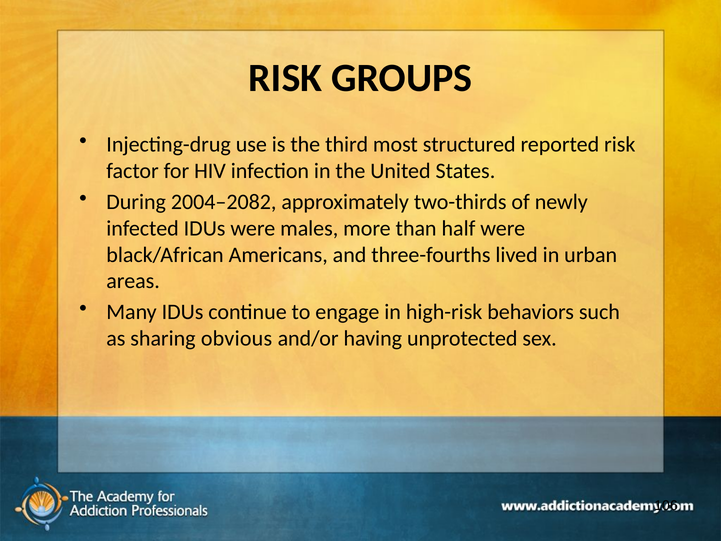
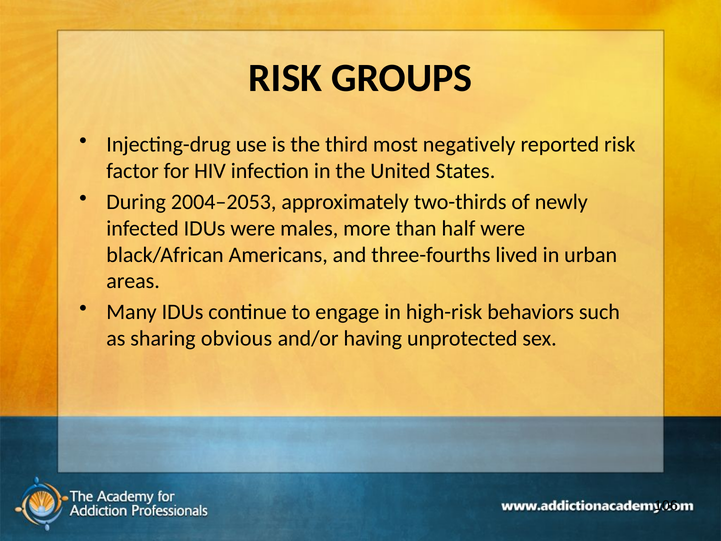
structured: structured -> negatively
2004–2082: 2004–2082 -> 2004–2053
